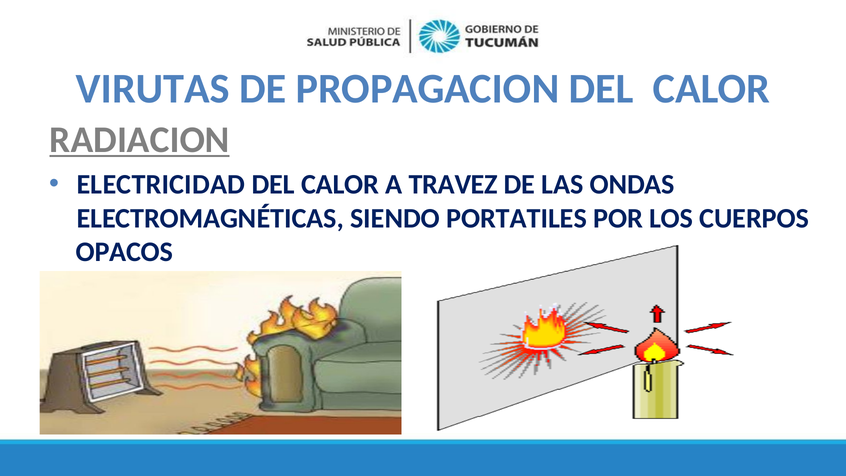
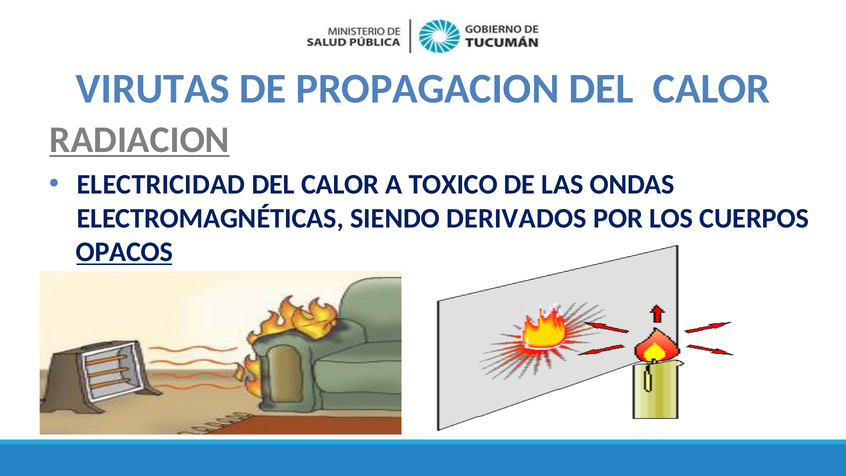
TRAVEZ: TRAVEZ -> TOXICO
PORTATILES: PORTATILES -> DERIVADOS
OPACOS underline: none -> present
